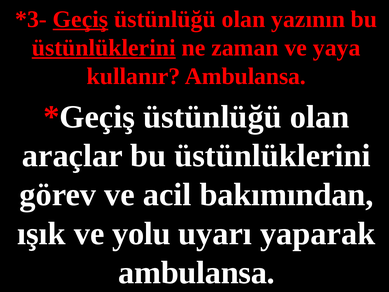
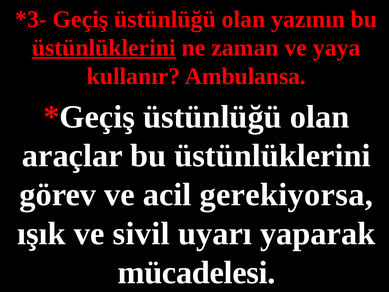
Geçiş underline: present -> none
bakımından: bakımından -> gerekiyorsa
yolu: yolu -> sivil
ambulansa at (196, 272): ambulansa -> mücadelesi
